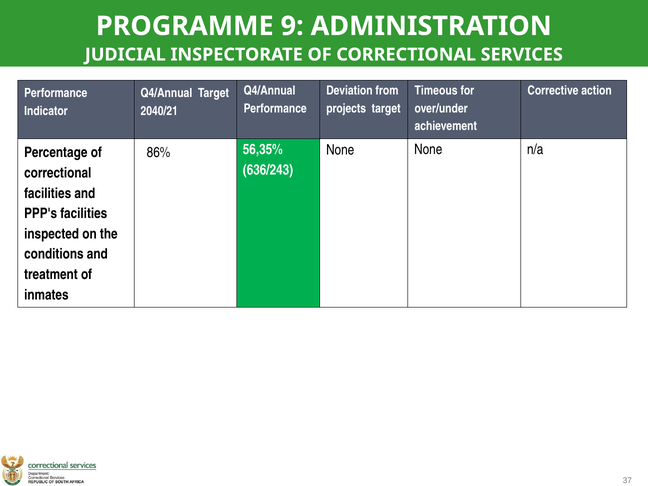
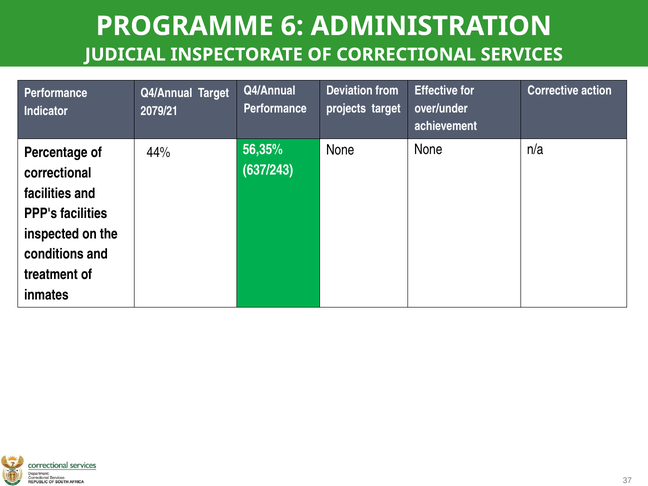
9: 9 -> 6
Timeous: Timeous -> Effective
2040/21: 2040/21 -> 2079/21
86%: 86% -> 44%
636/243: 636/243 -> 637/243
